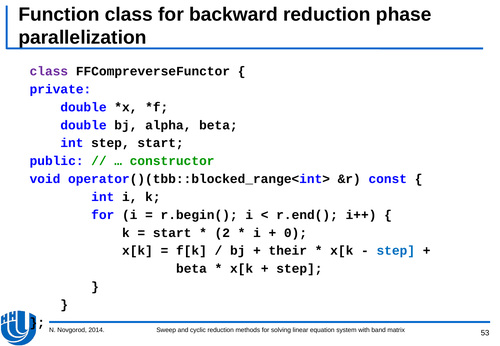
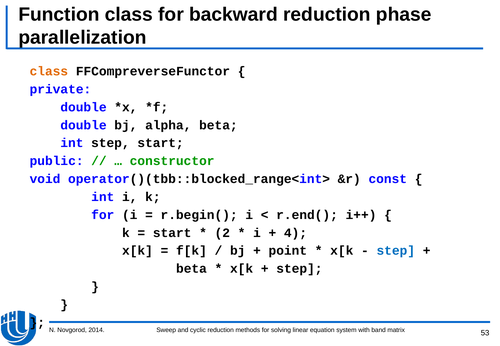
class at (49, 71) colour: purple -> orange
0: 0 -> 4
their: their -> point
